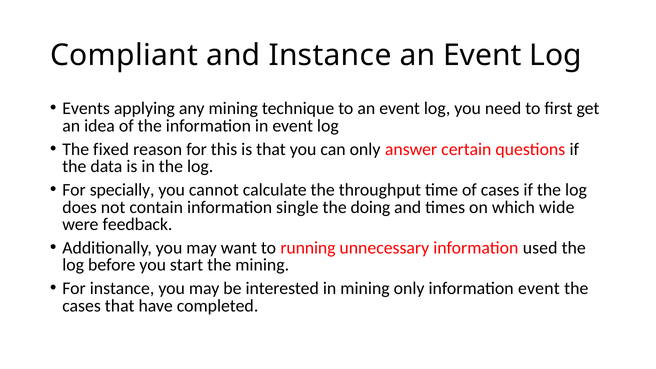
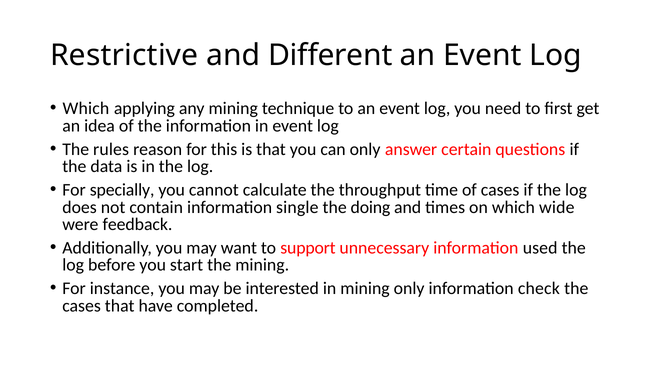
Compliant: Compliant -> Restrictive
and Instance: Instance -> Different
Events at (86, 109): Events -> Which
fixed: fixed -> rules
running: running -> support
information event: event -> check
